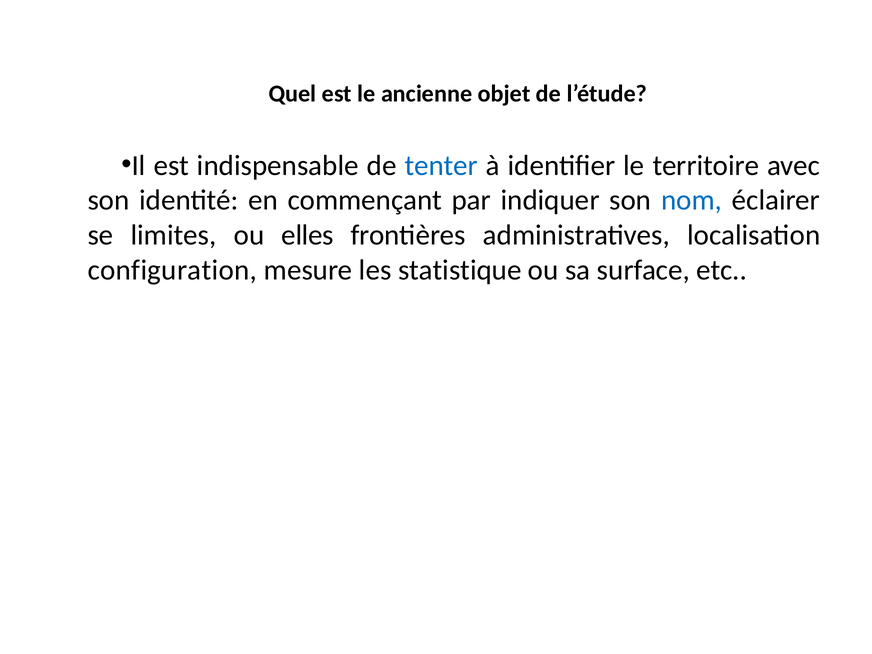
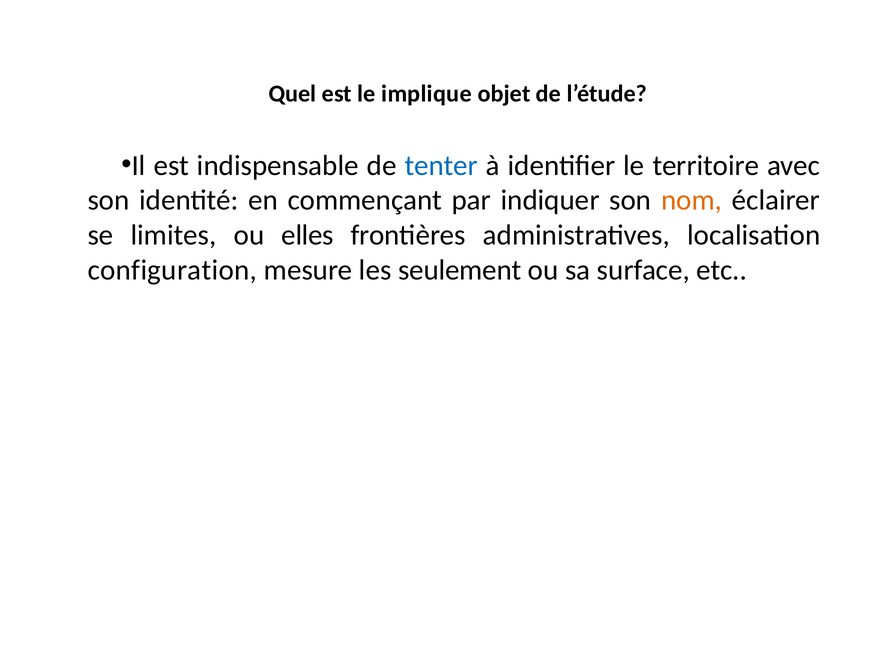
ancienne: ancienne -> implique
nom colour: blue -> orange
statistique: statistique -> seulement
